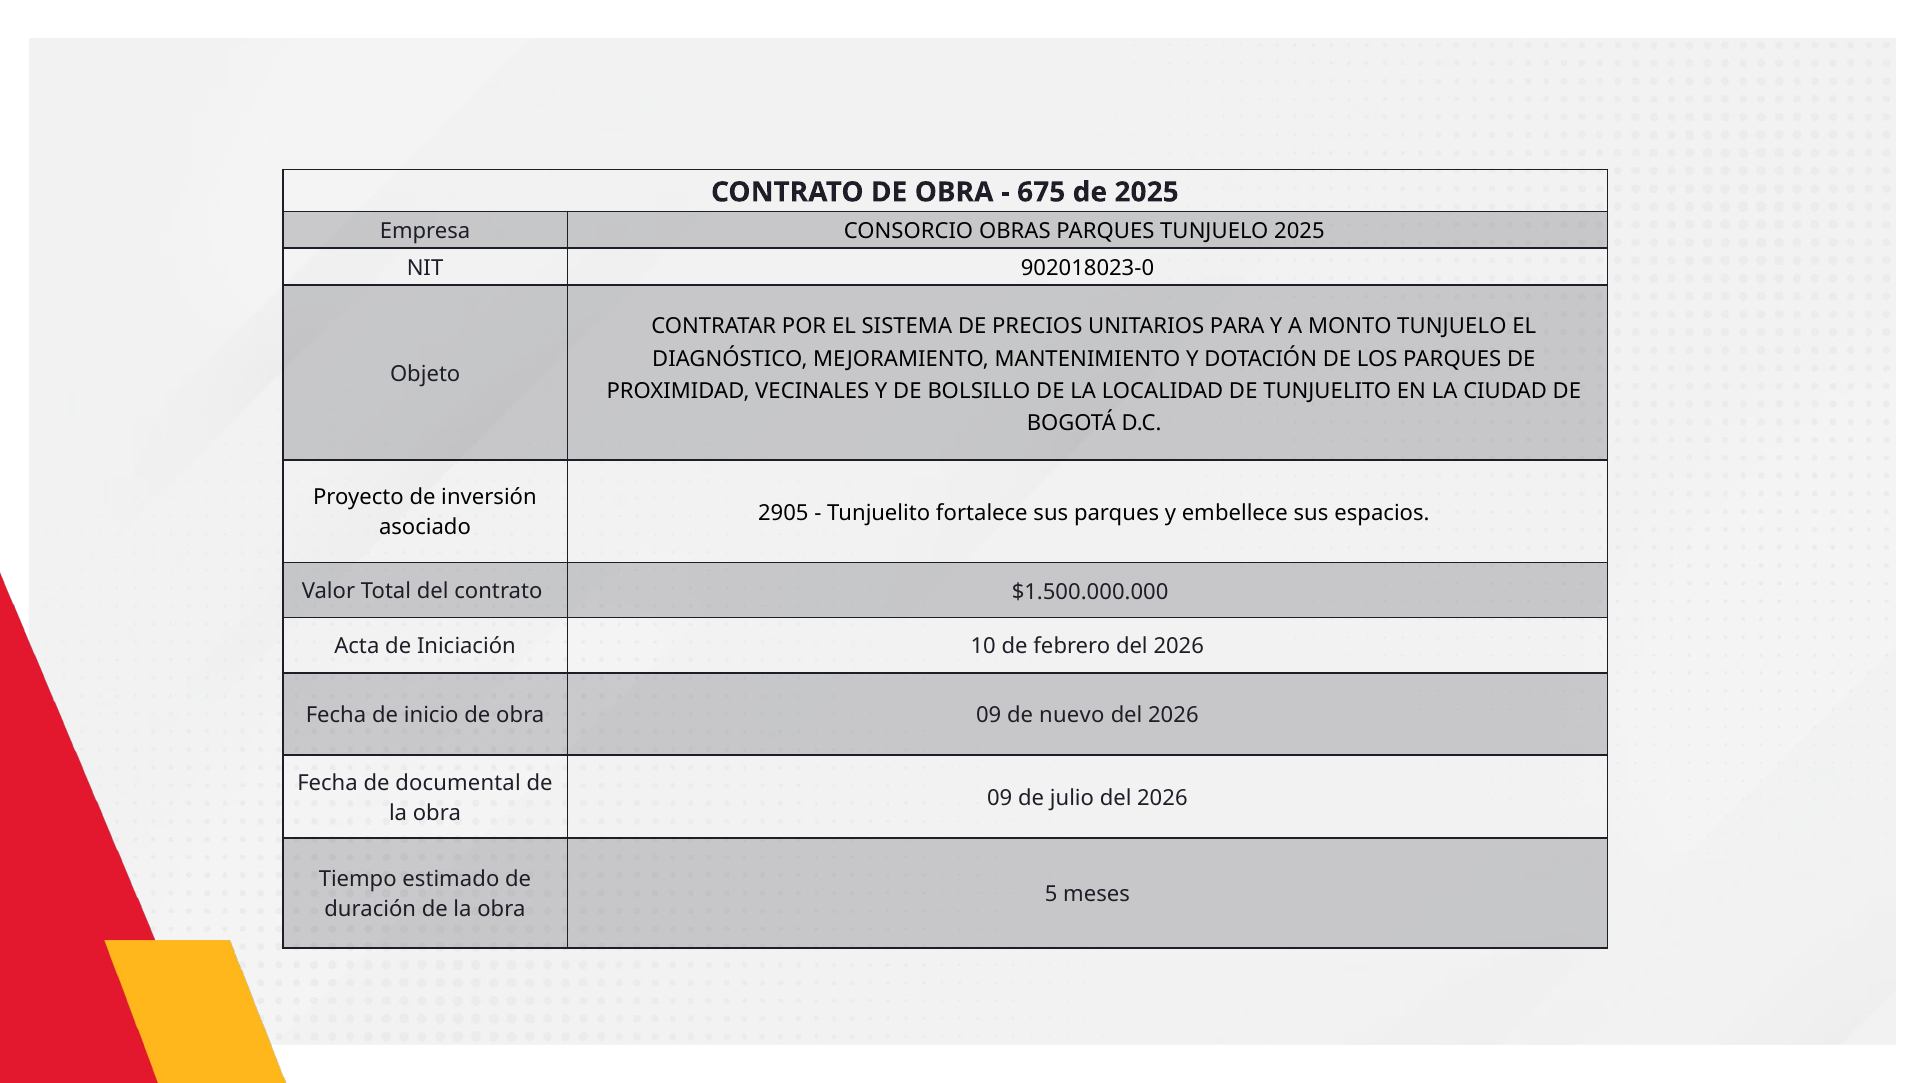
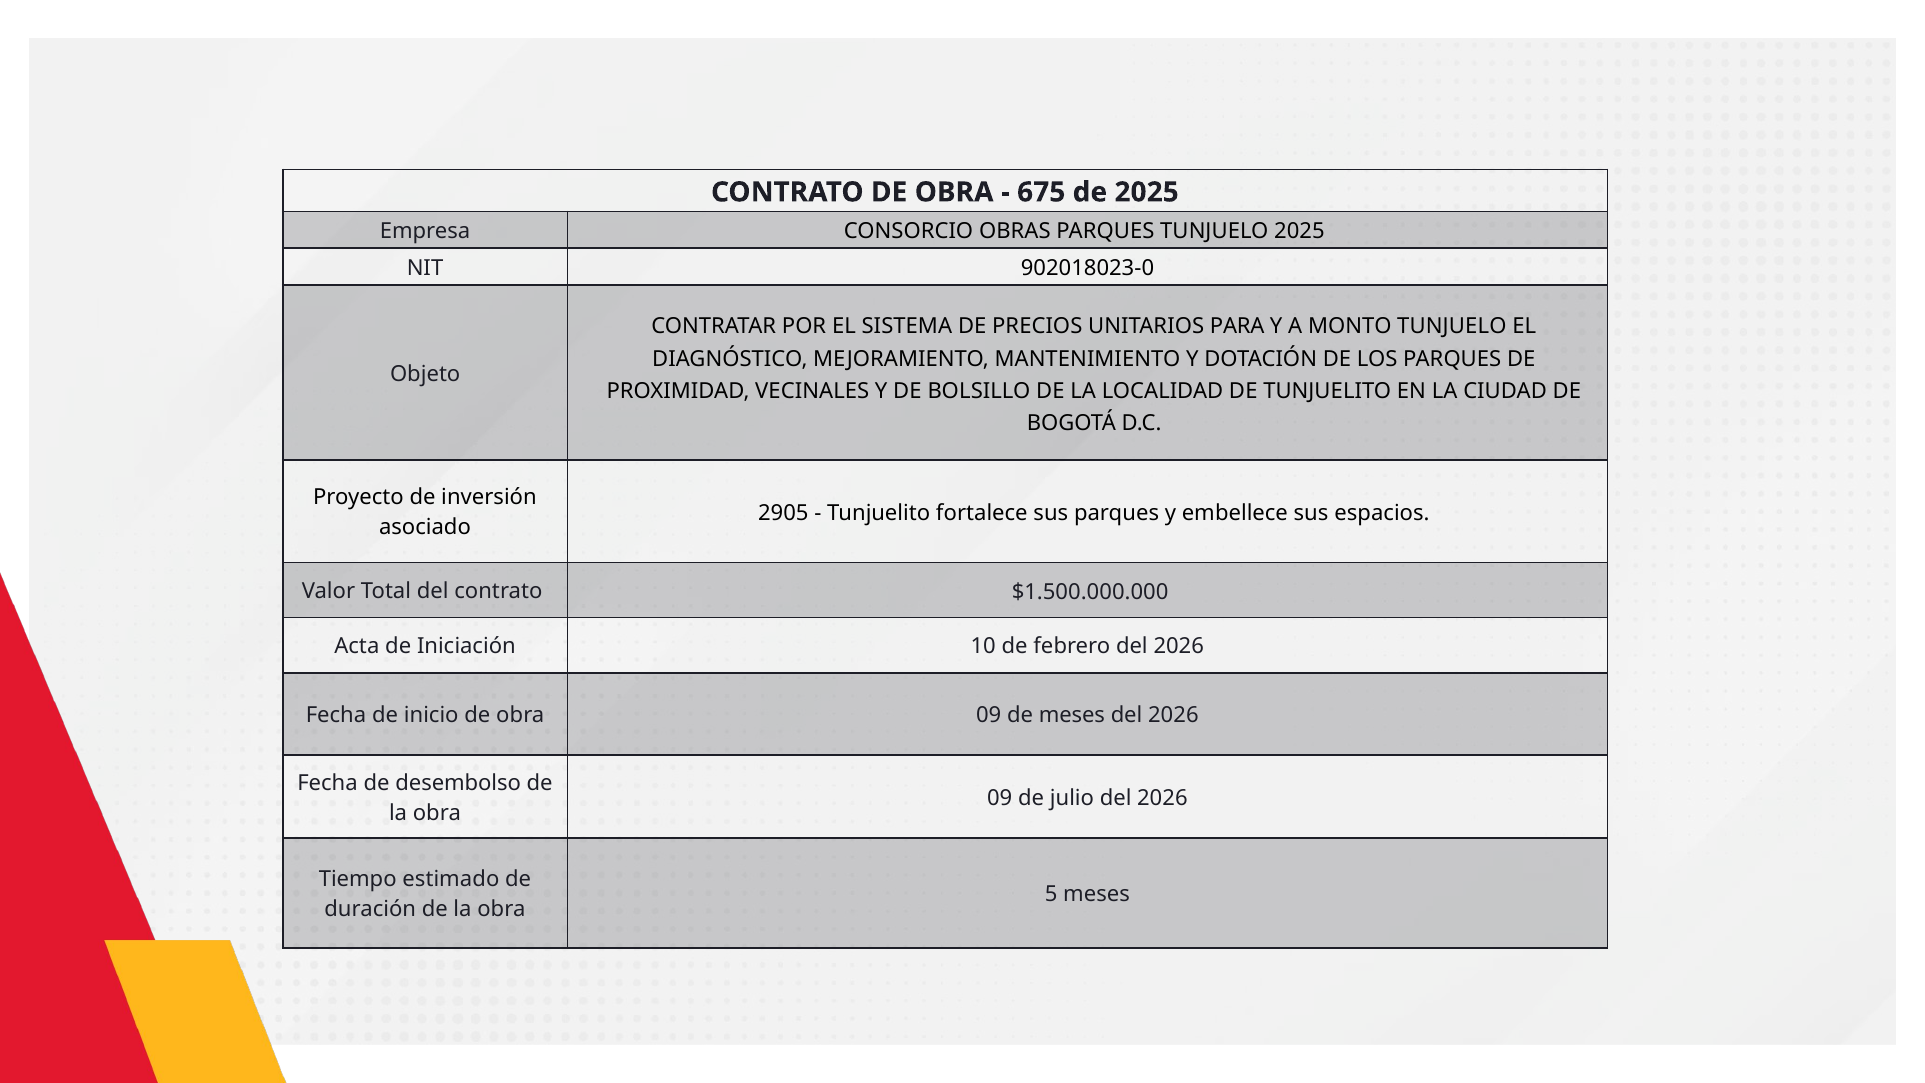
de nuevo: nuevo -> meses
documental: documental -> desembolso
